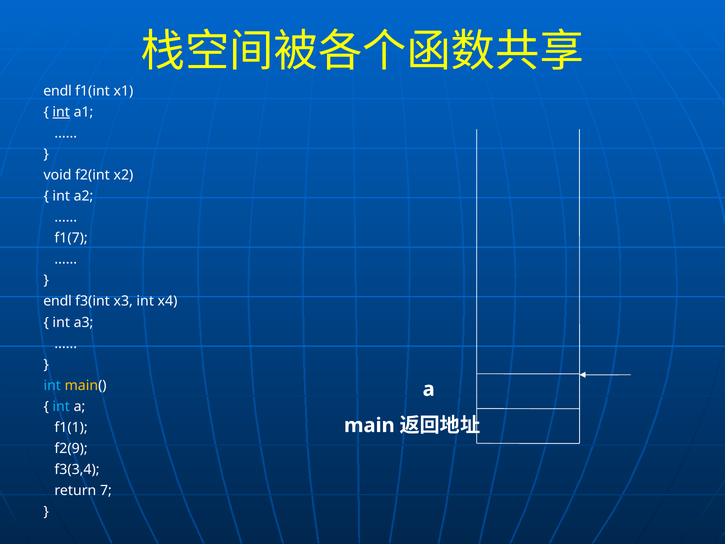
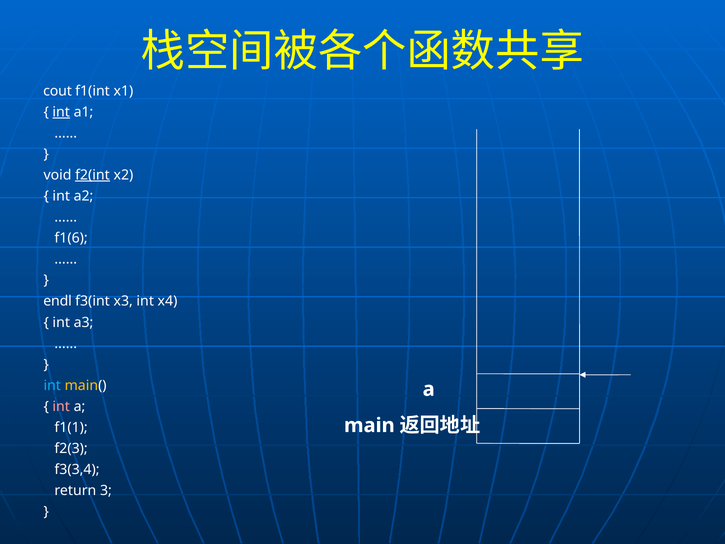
endl at (58, 91): endl -> cout
f2(int underline: none -> present
f1(7: f1(7 -> f1(6
int at (61, 406) colour: light blue -> pink
f2(9: f2(9 -> f2(3
7: 7 -> 3
